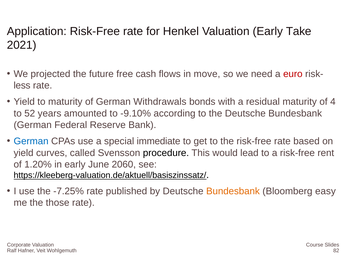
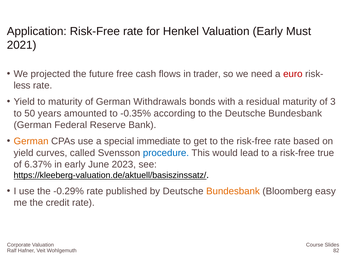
Take: Take -> Must
move: move -> trader
4: 4 -> 3
52: 52 -> 50
-9.10%: -9.10% -> -0.35%
German at (31, 141) colour: blue -> orange
procedure colour: black -> blue
rent: rent -> true
1.20%: 1.20% -> 6.37%
2060: 2060 -> 2023
-7.25%: -7.25% -> -0.29%
those: those -> credit
